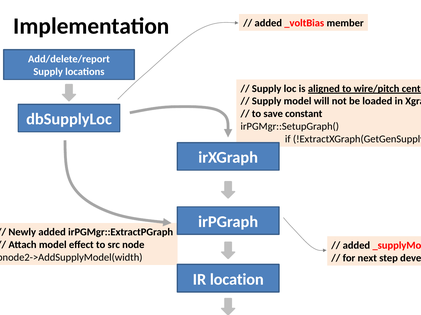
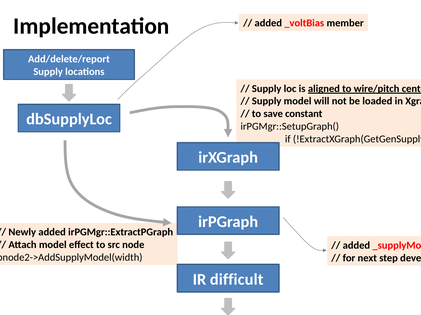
location: location -> difficult
